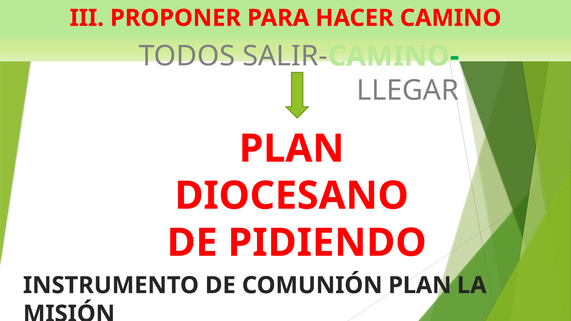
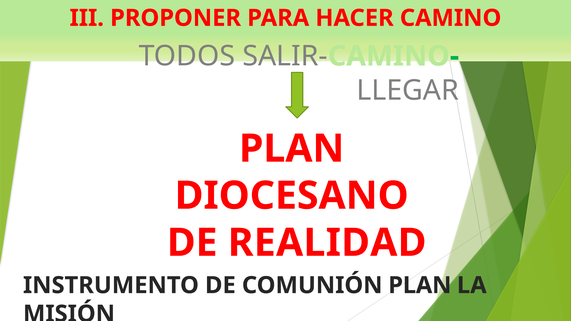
PIDIENDO: PIDIENDO -> REALIDAD
